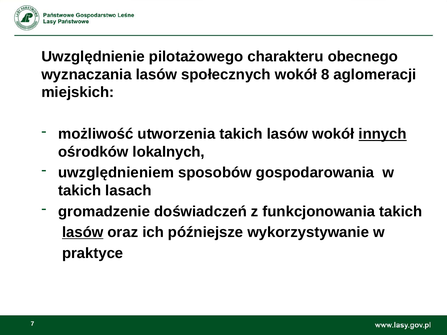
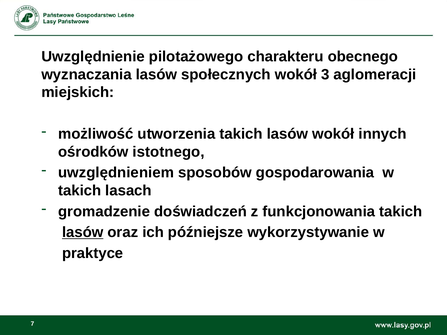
8: 8 -> 3
innych underline: present -> none
lokalnych: lokalnych -> istotnego
